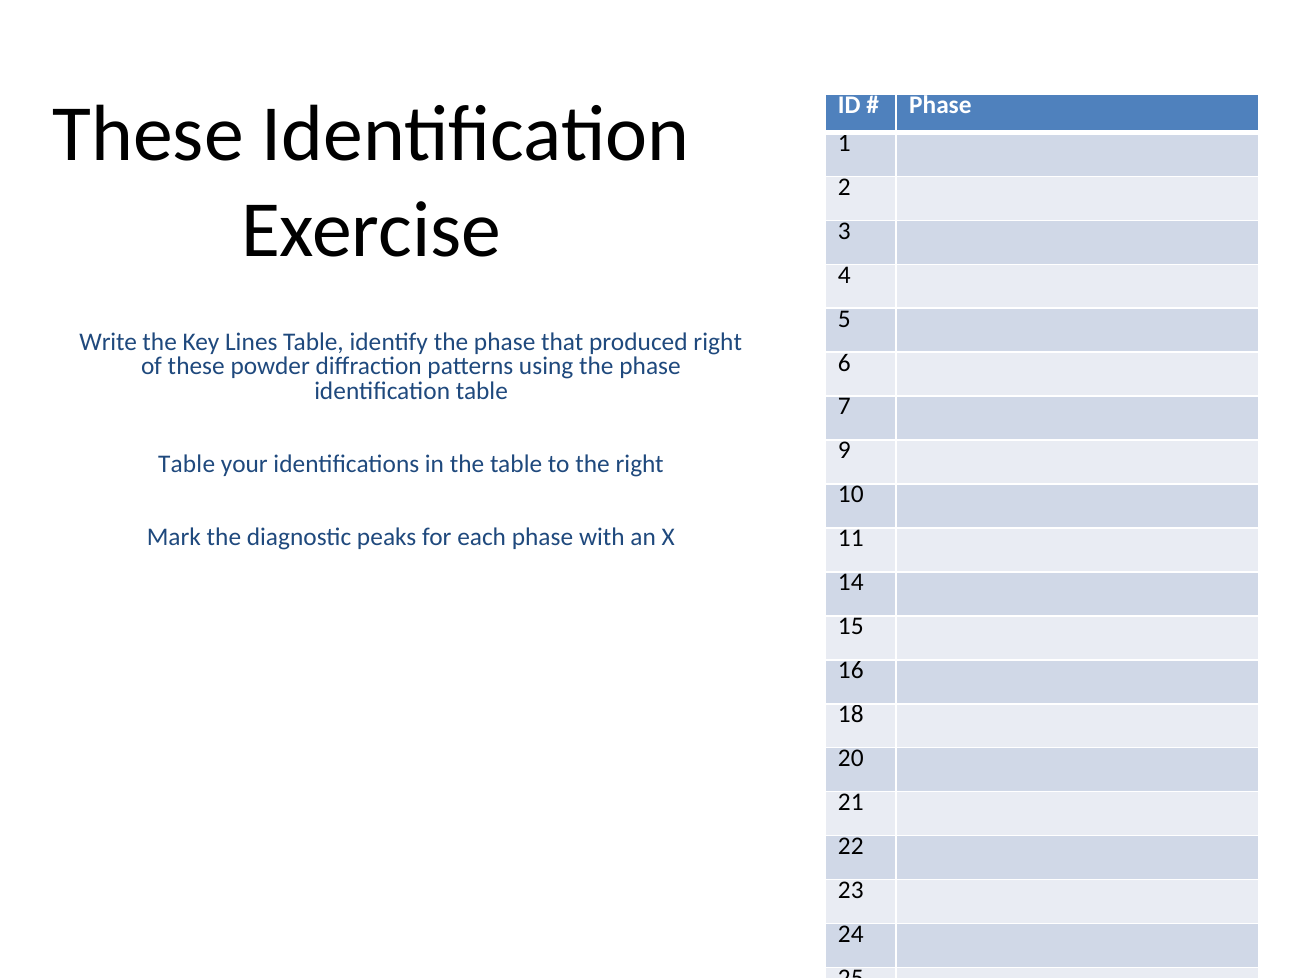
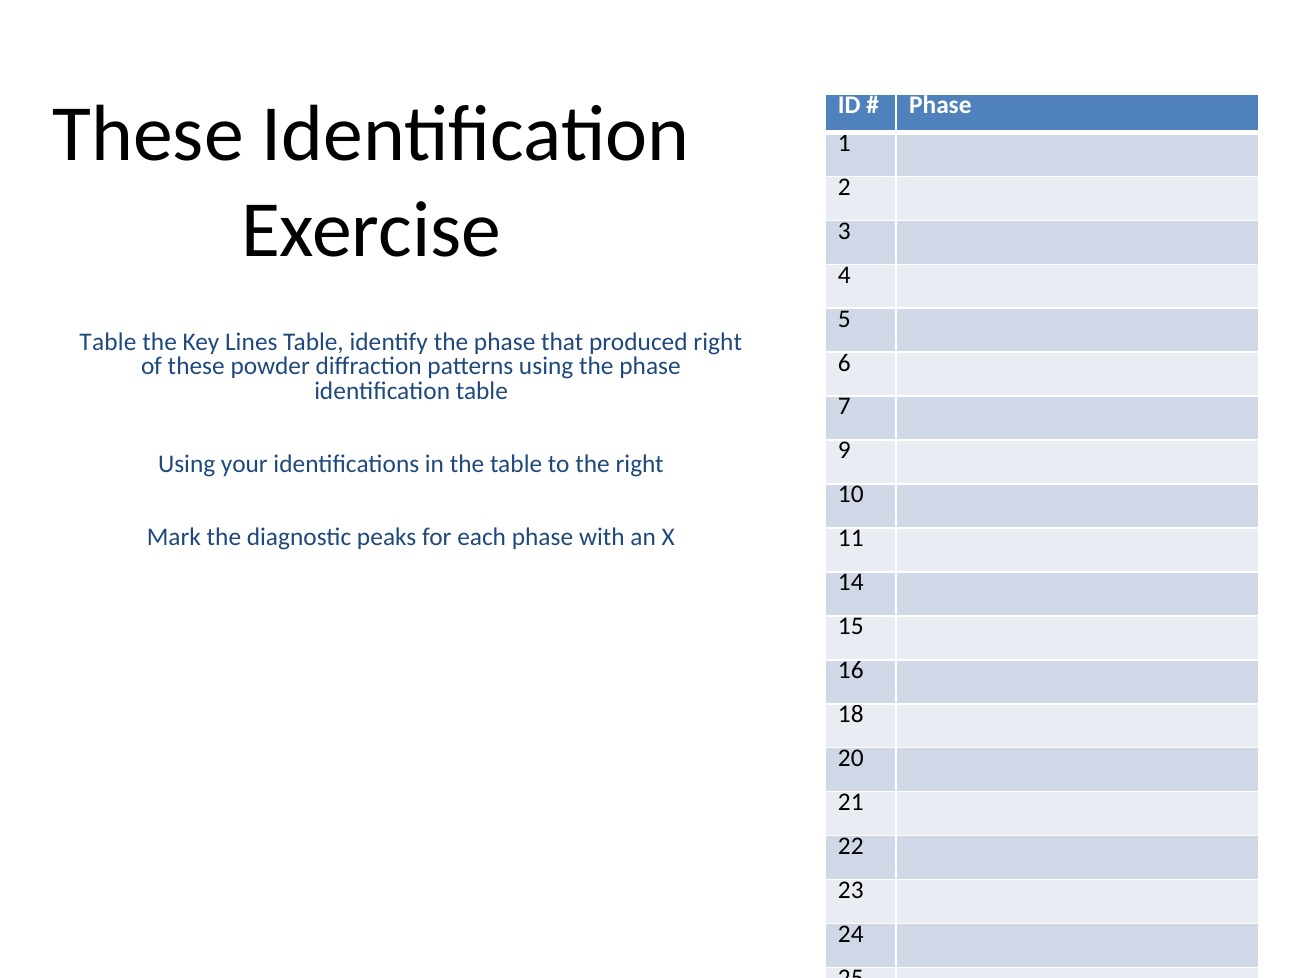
Write at (108, 342): Write -> Table
Table at (187, 464): Table -> Using
